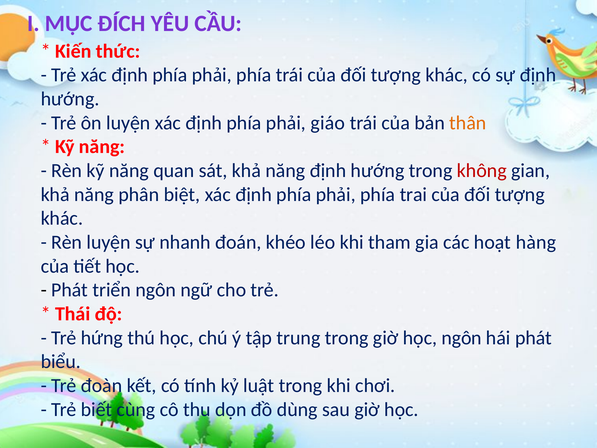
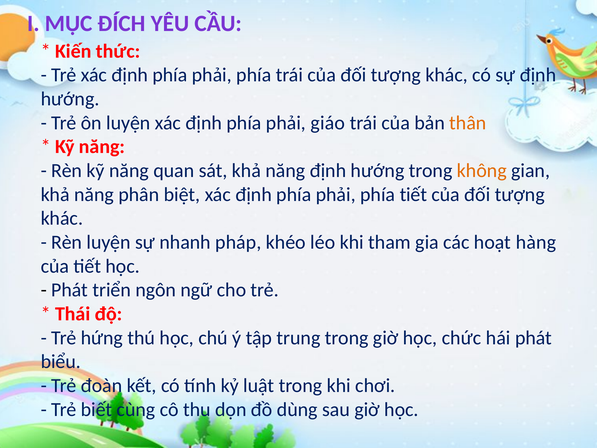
không colour: red -> orange
phía trai: trai -> tiết
đoán: đoán -> pháp
học ngôn: ngôn -> chức
